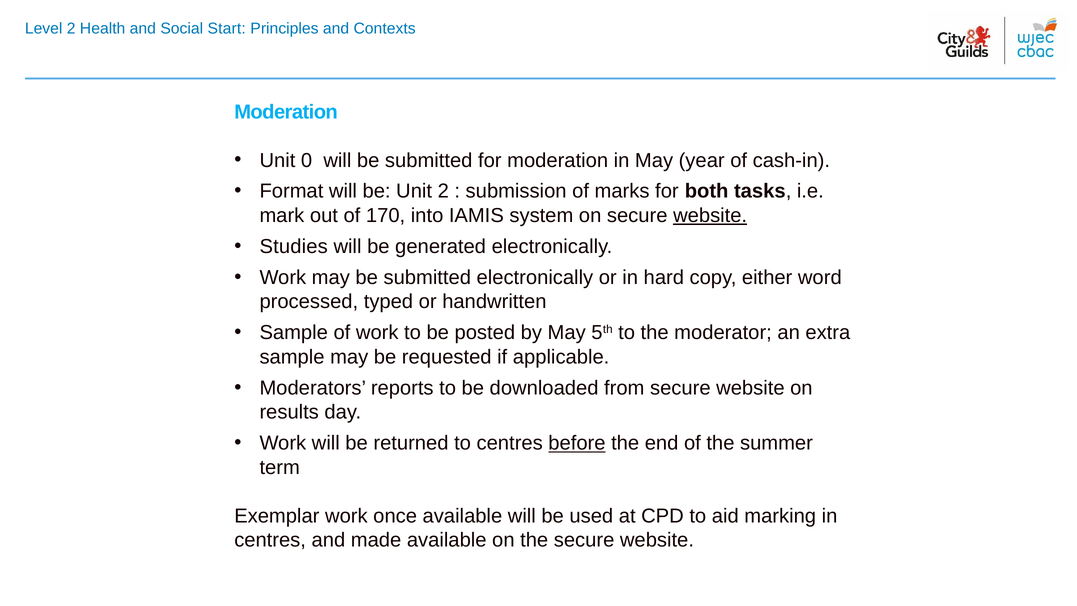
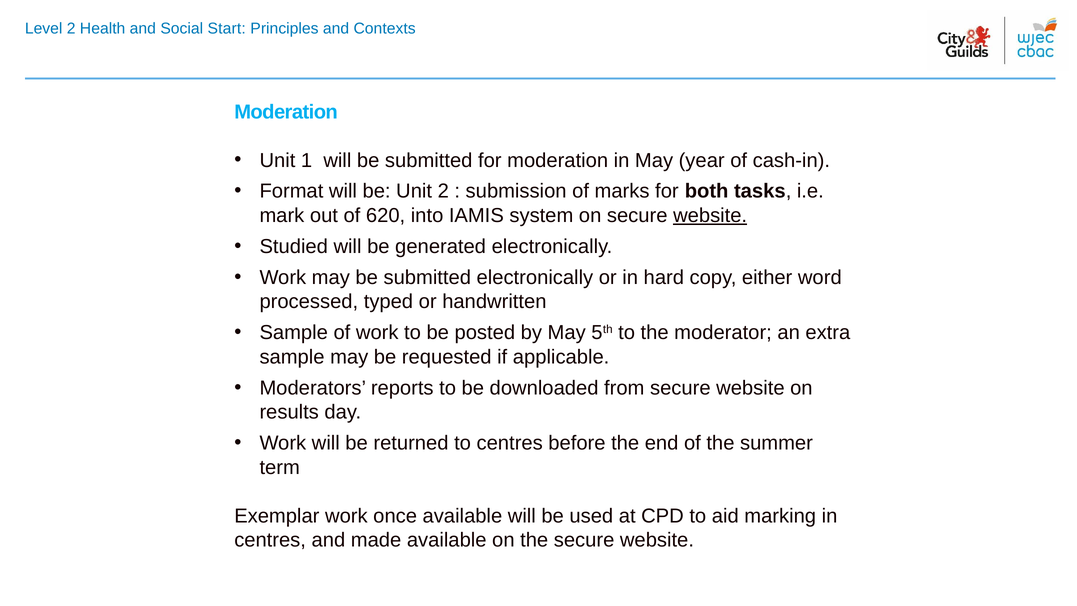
0: 0 -> 1
170: 170 -> 620
Studies: Studies -> Studied
before underline: present -> none
